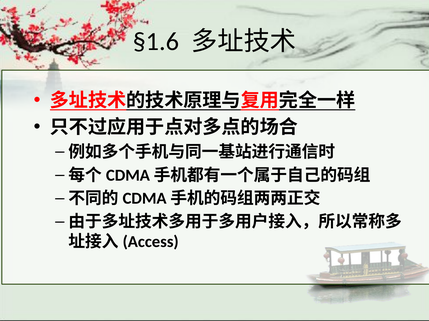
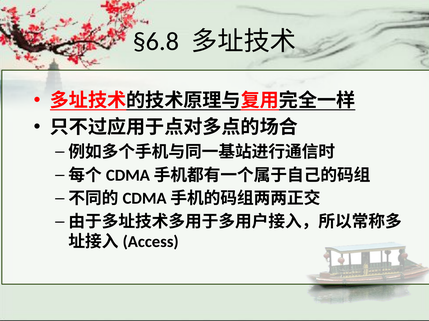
§1.6: §1.6 -> §6.8
